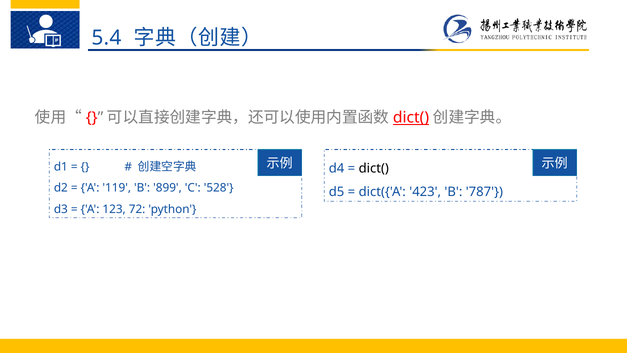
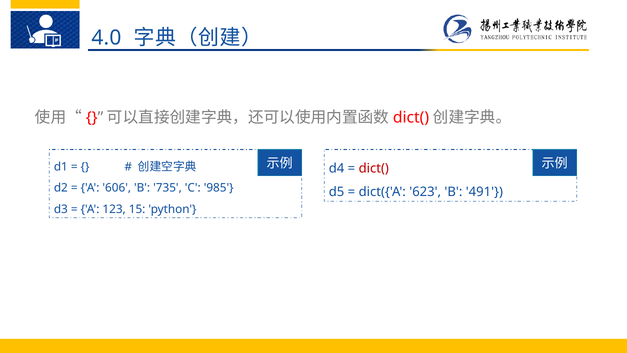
5.4: 5.4 -> 4.0
dict( at (411, 118) underline: present -> none
dict( at (374, 168) colour: black -> red
119: 119 -> 606
899: 899 -> 735
528: 528 -> 985
423: 423 -> 623
787: 787 -> 491
72: 72 -> 15
